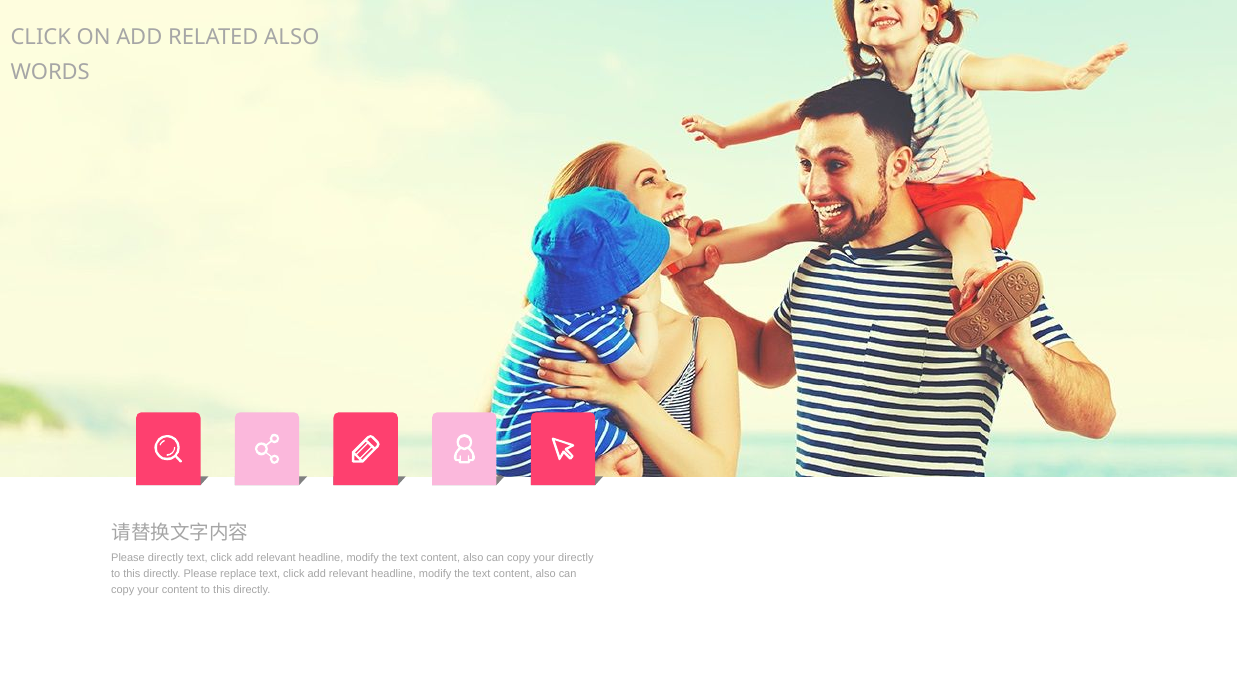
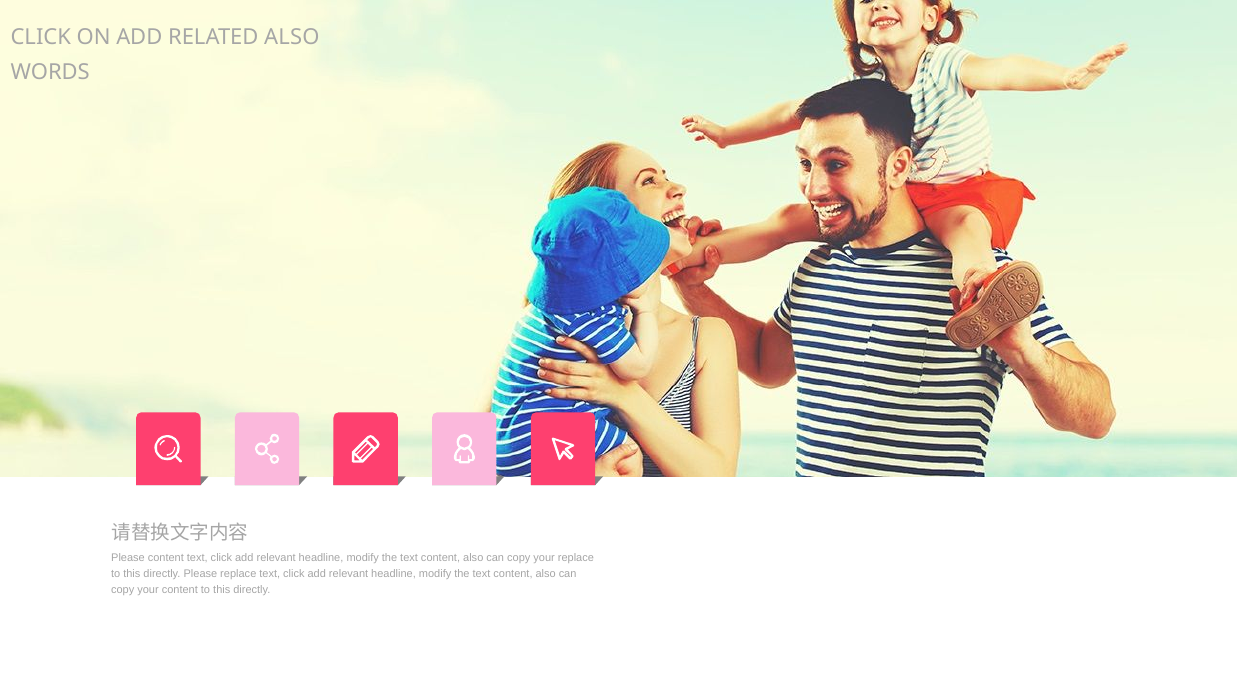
Please directly: directly -> content
your directly: directly -> replace
